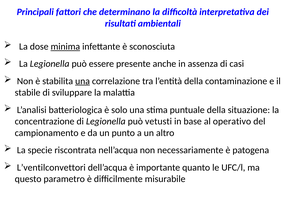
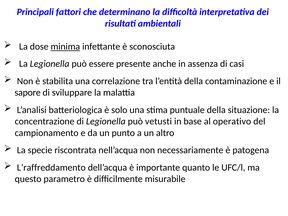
una at (83, 81) underline: present -> none
stabile: stabile -> sapore
L’ventilconvettori: L’ventilconvettori -> L’raffreddamento
